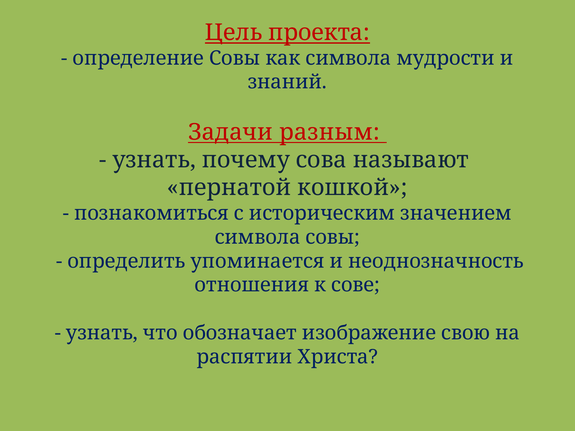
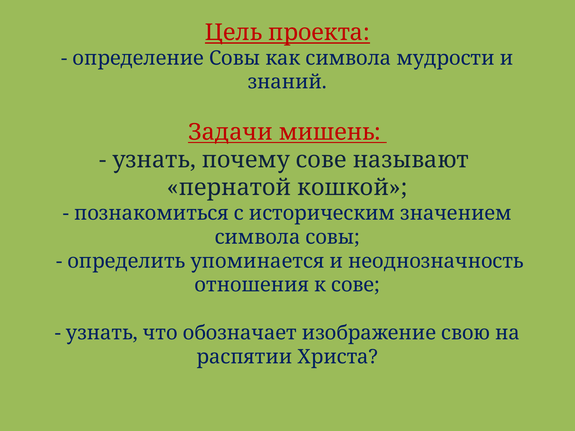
разным: разным -> мишень
почему сова: сова -> сове
